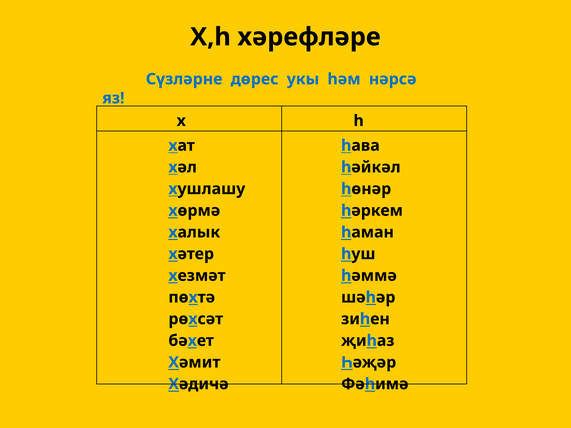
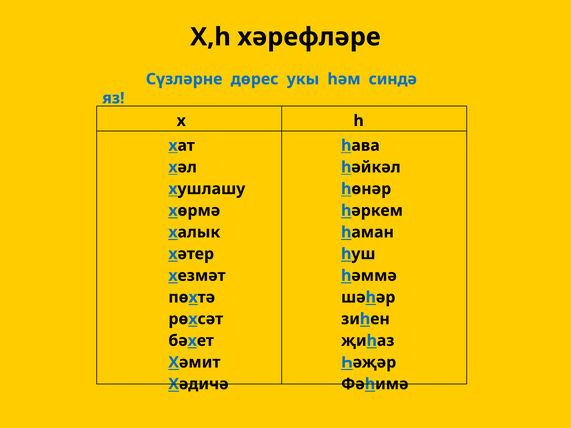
нәрсә: нәрсә -> синдә
